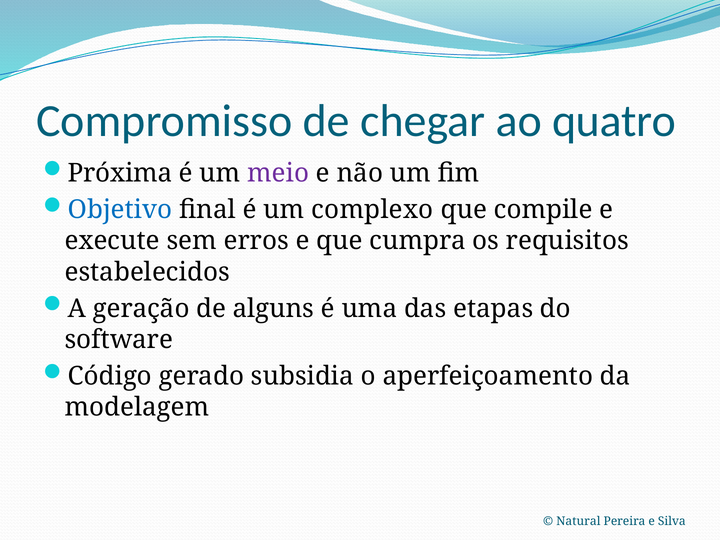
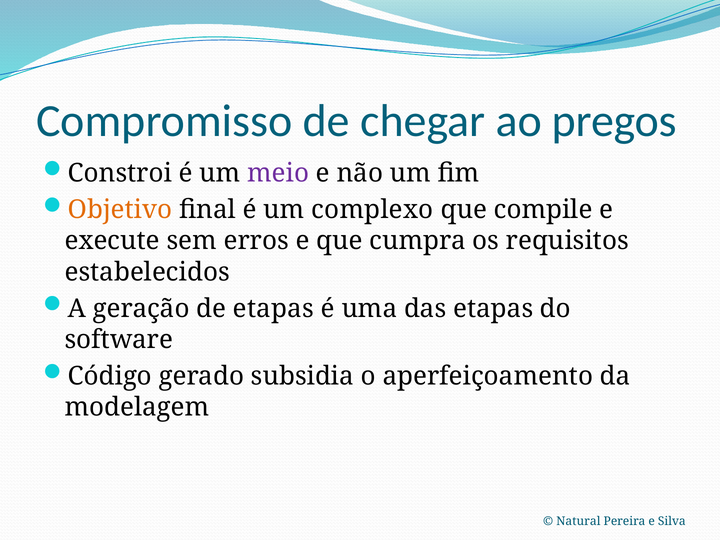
quatro: quatro -> pregos
Próxima: Próxima -> Constroi
Objetivo colour: blue -> orange
de alguns: alguns -> etapas
